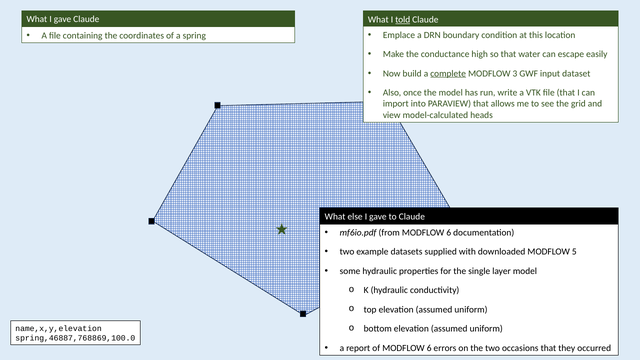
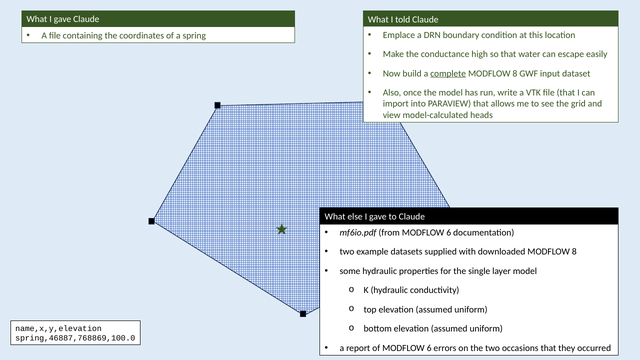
told underline: present -> none
3 at (515, 73): 3 -> 8
downloaded MODFLOW 5: 5 -> 8
